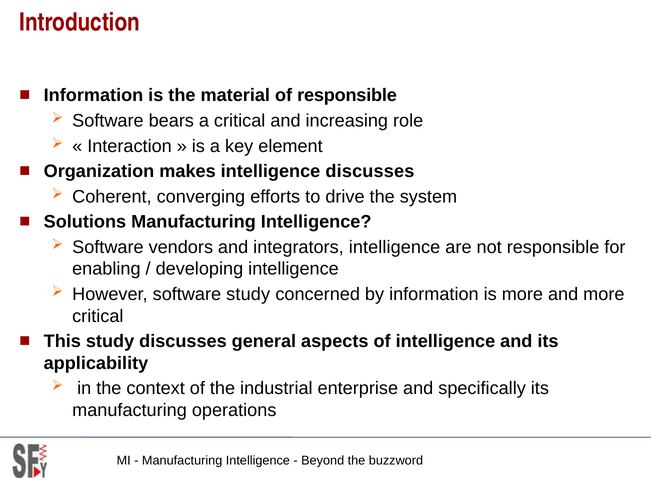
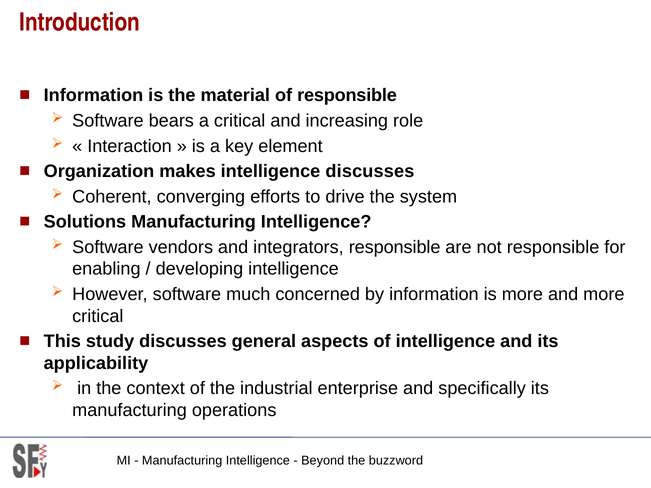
integrators intelligence: intelligence -> responsible
software study: study -> much
